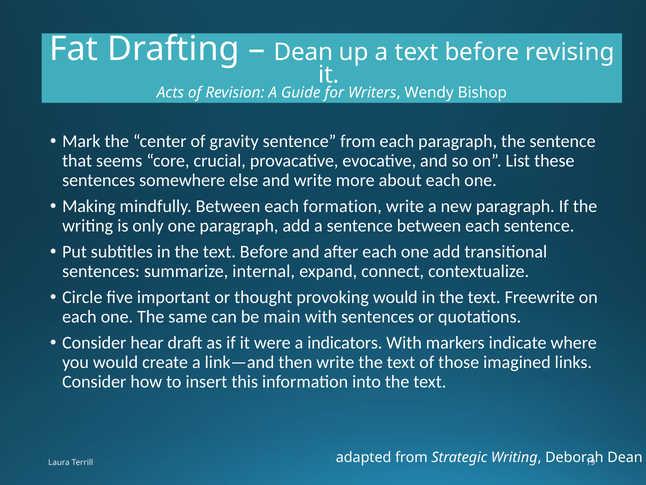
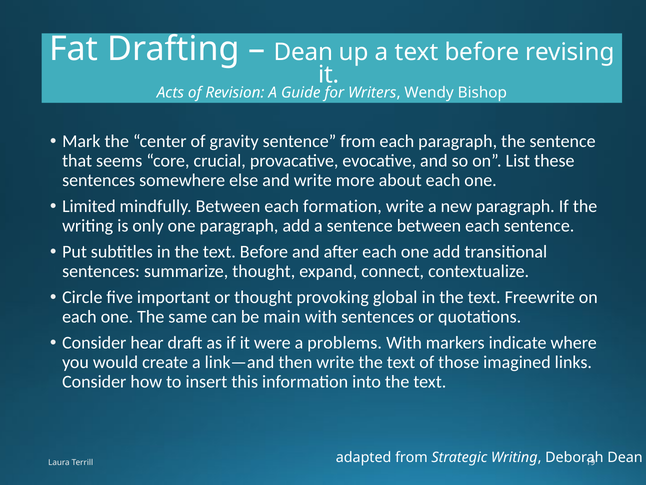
Making: Making -> Limited
summarize internal: internal -> thought
provoking would: would -> global
indicators: indicators -> problems
